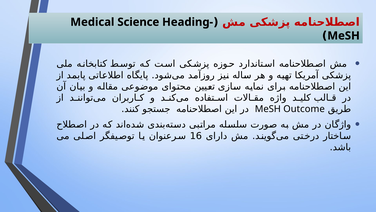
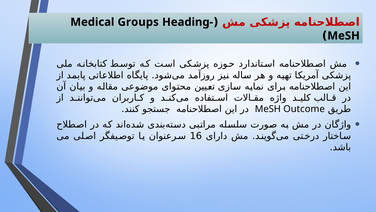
Science: Science -> Groups
